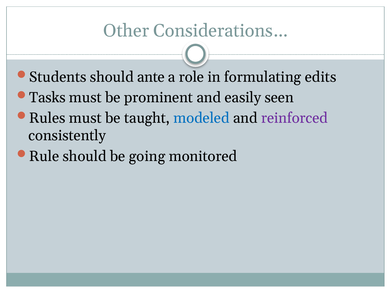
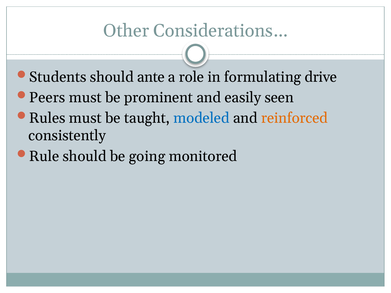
edits: edits -> drive
Tasks: Tasks -> Peers
reinforced colour: purple -> orange
